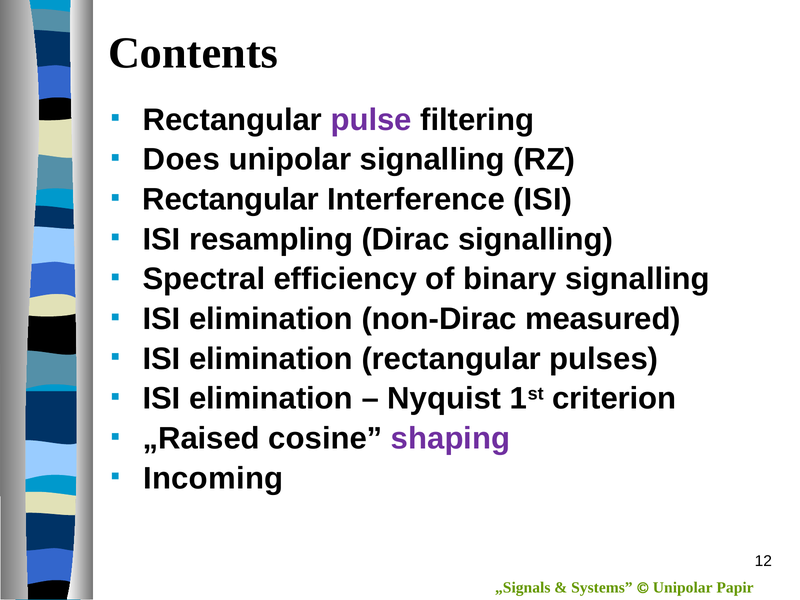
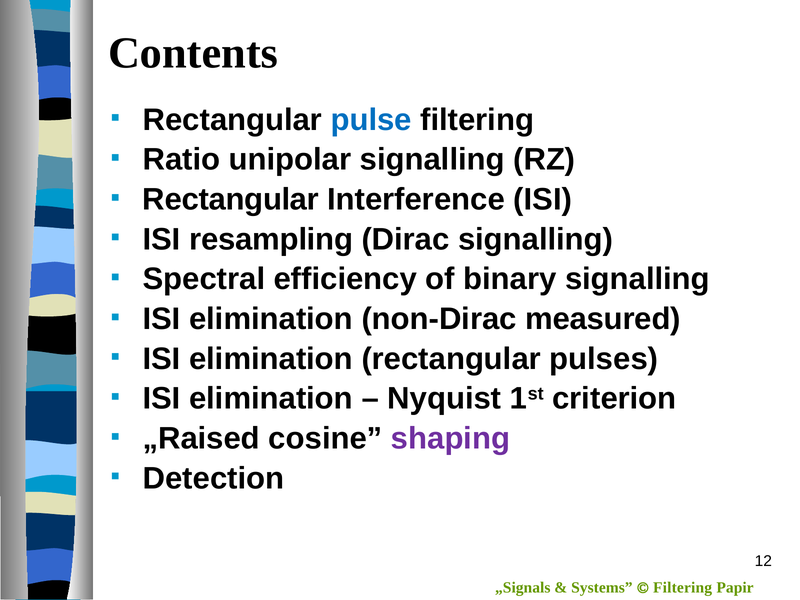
pulse colour: purple -> blue
Does: Does -> Ratio
Incoming: Incoming -> Detection
Unipolar at (683, 588): Unipolar -> Filtering
